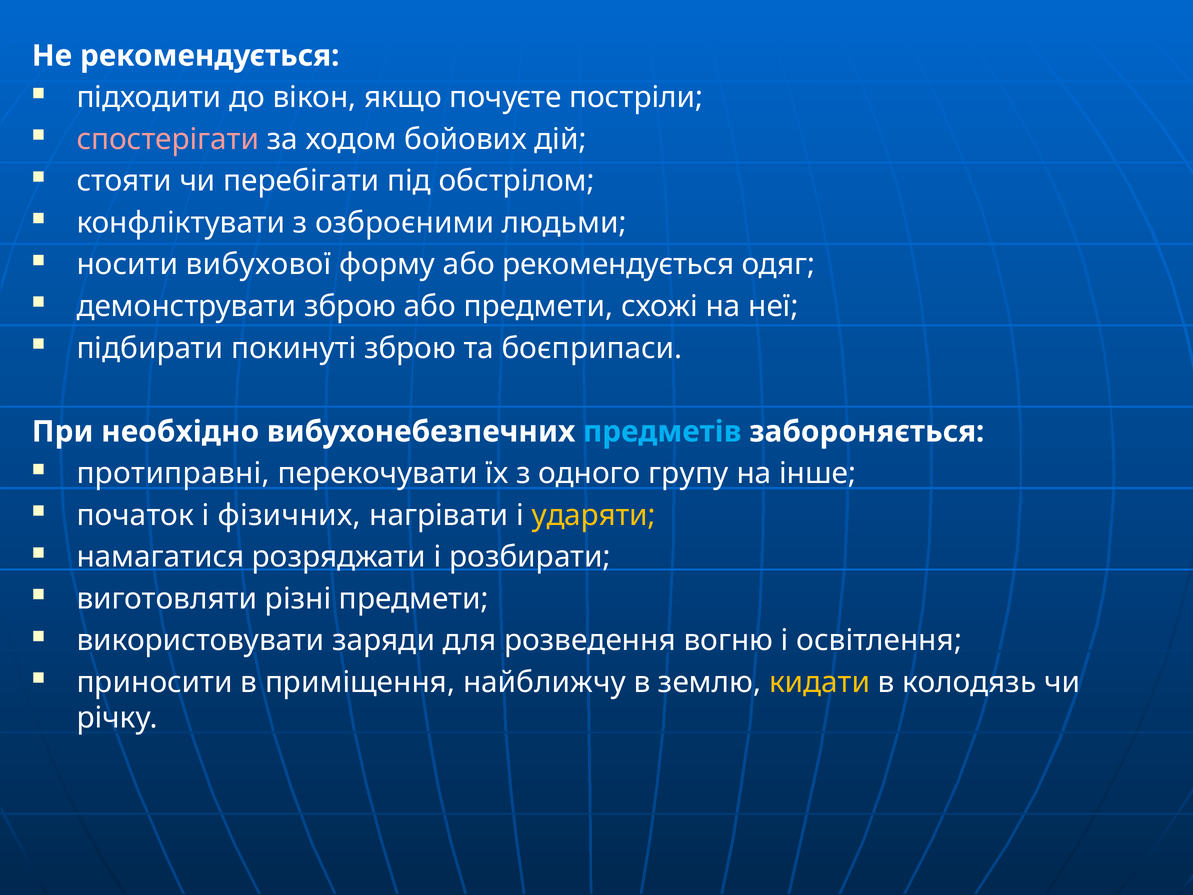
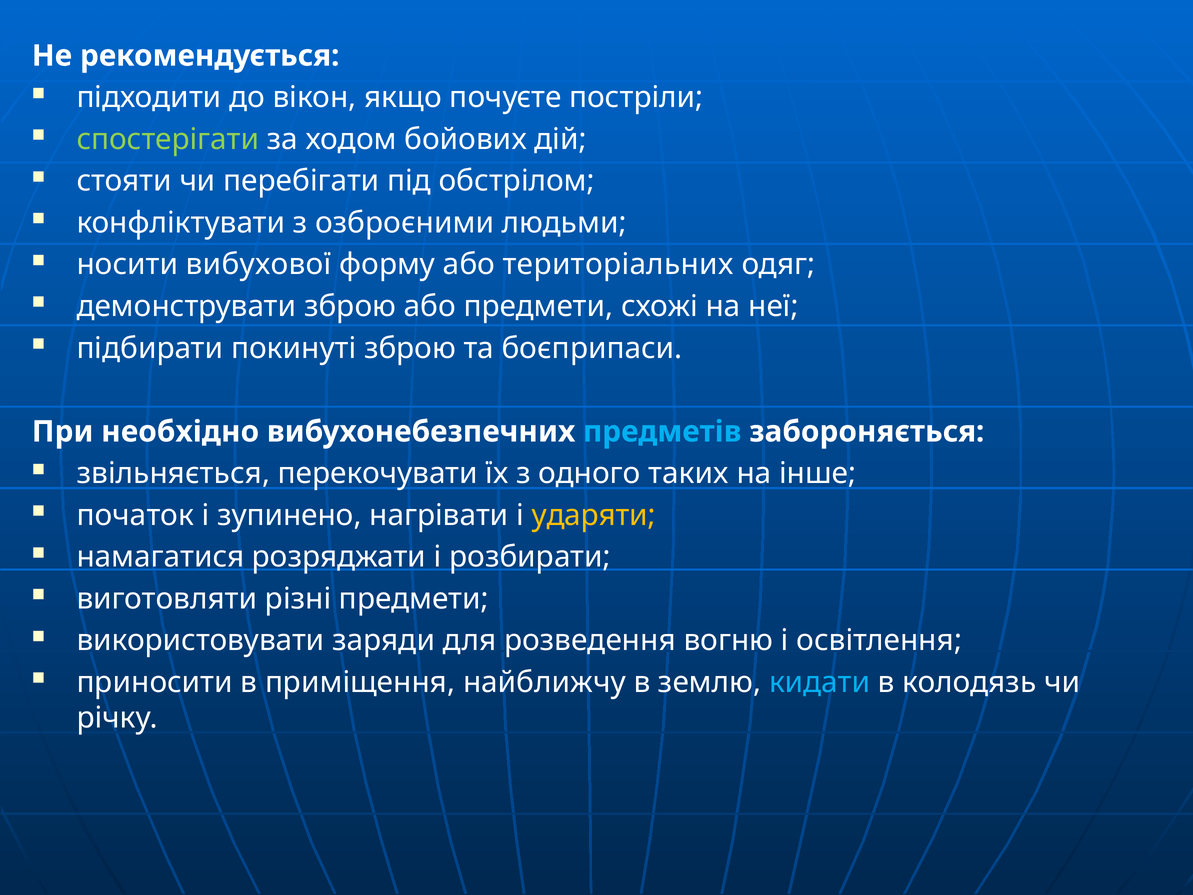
спостерігати colour: pink -> light green
або рекомендується: рекомендується -> територіальних
протиправні: протиправні -> звільняється
групу: групу -> таких
фізичних: фізичних -> зупинено
кидати colour: yellow -> light blue
